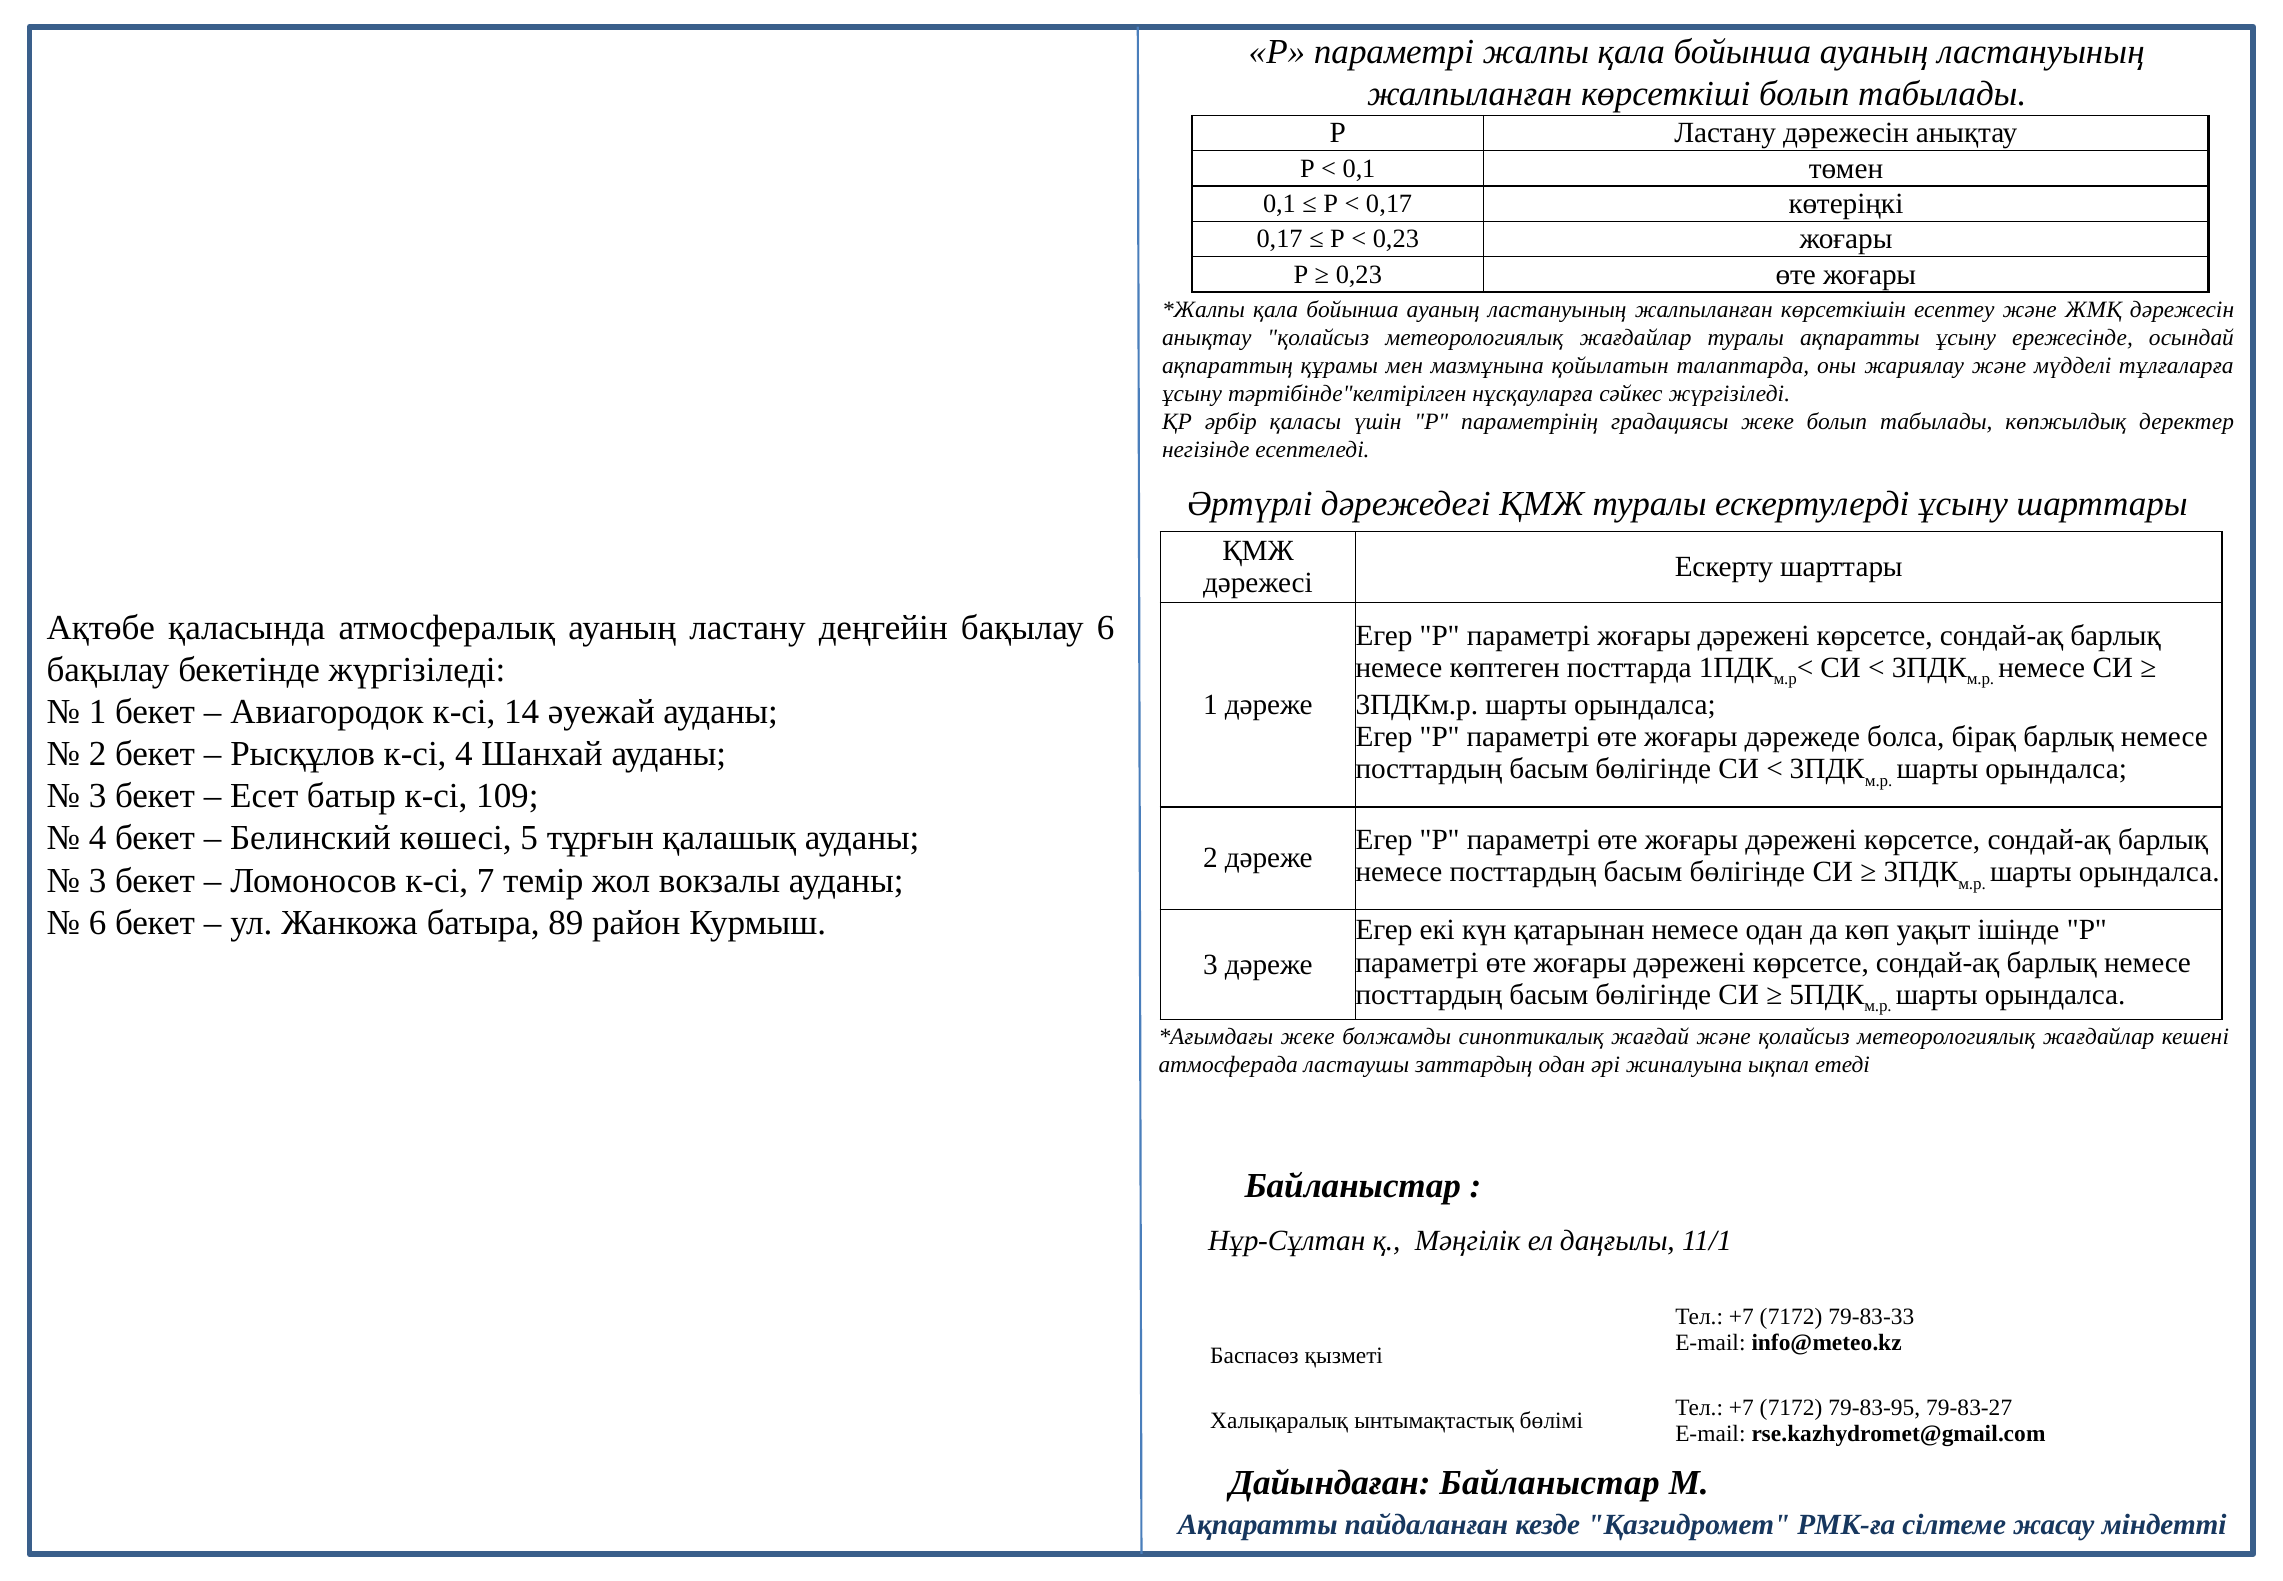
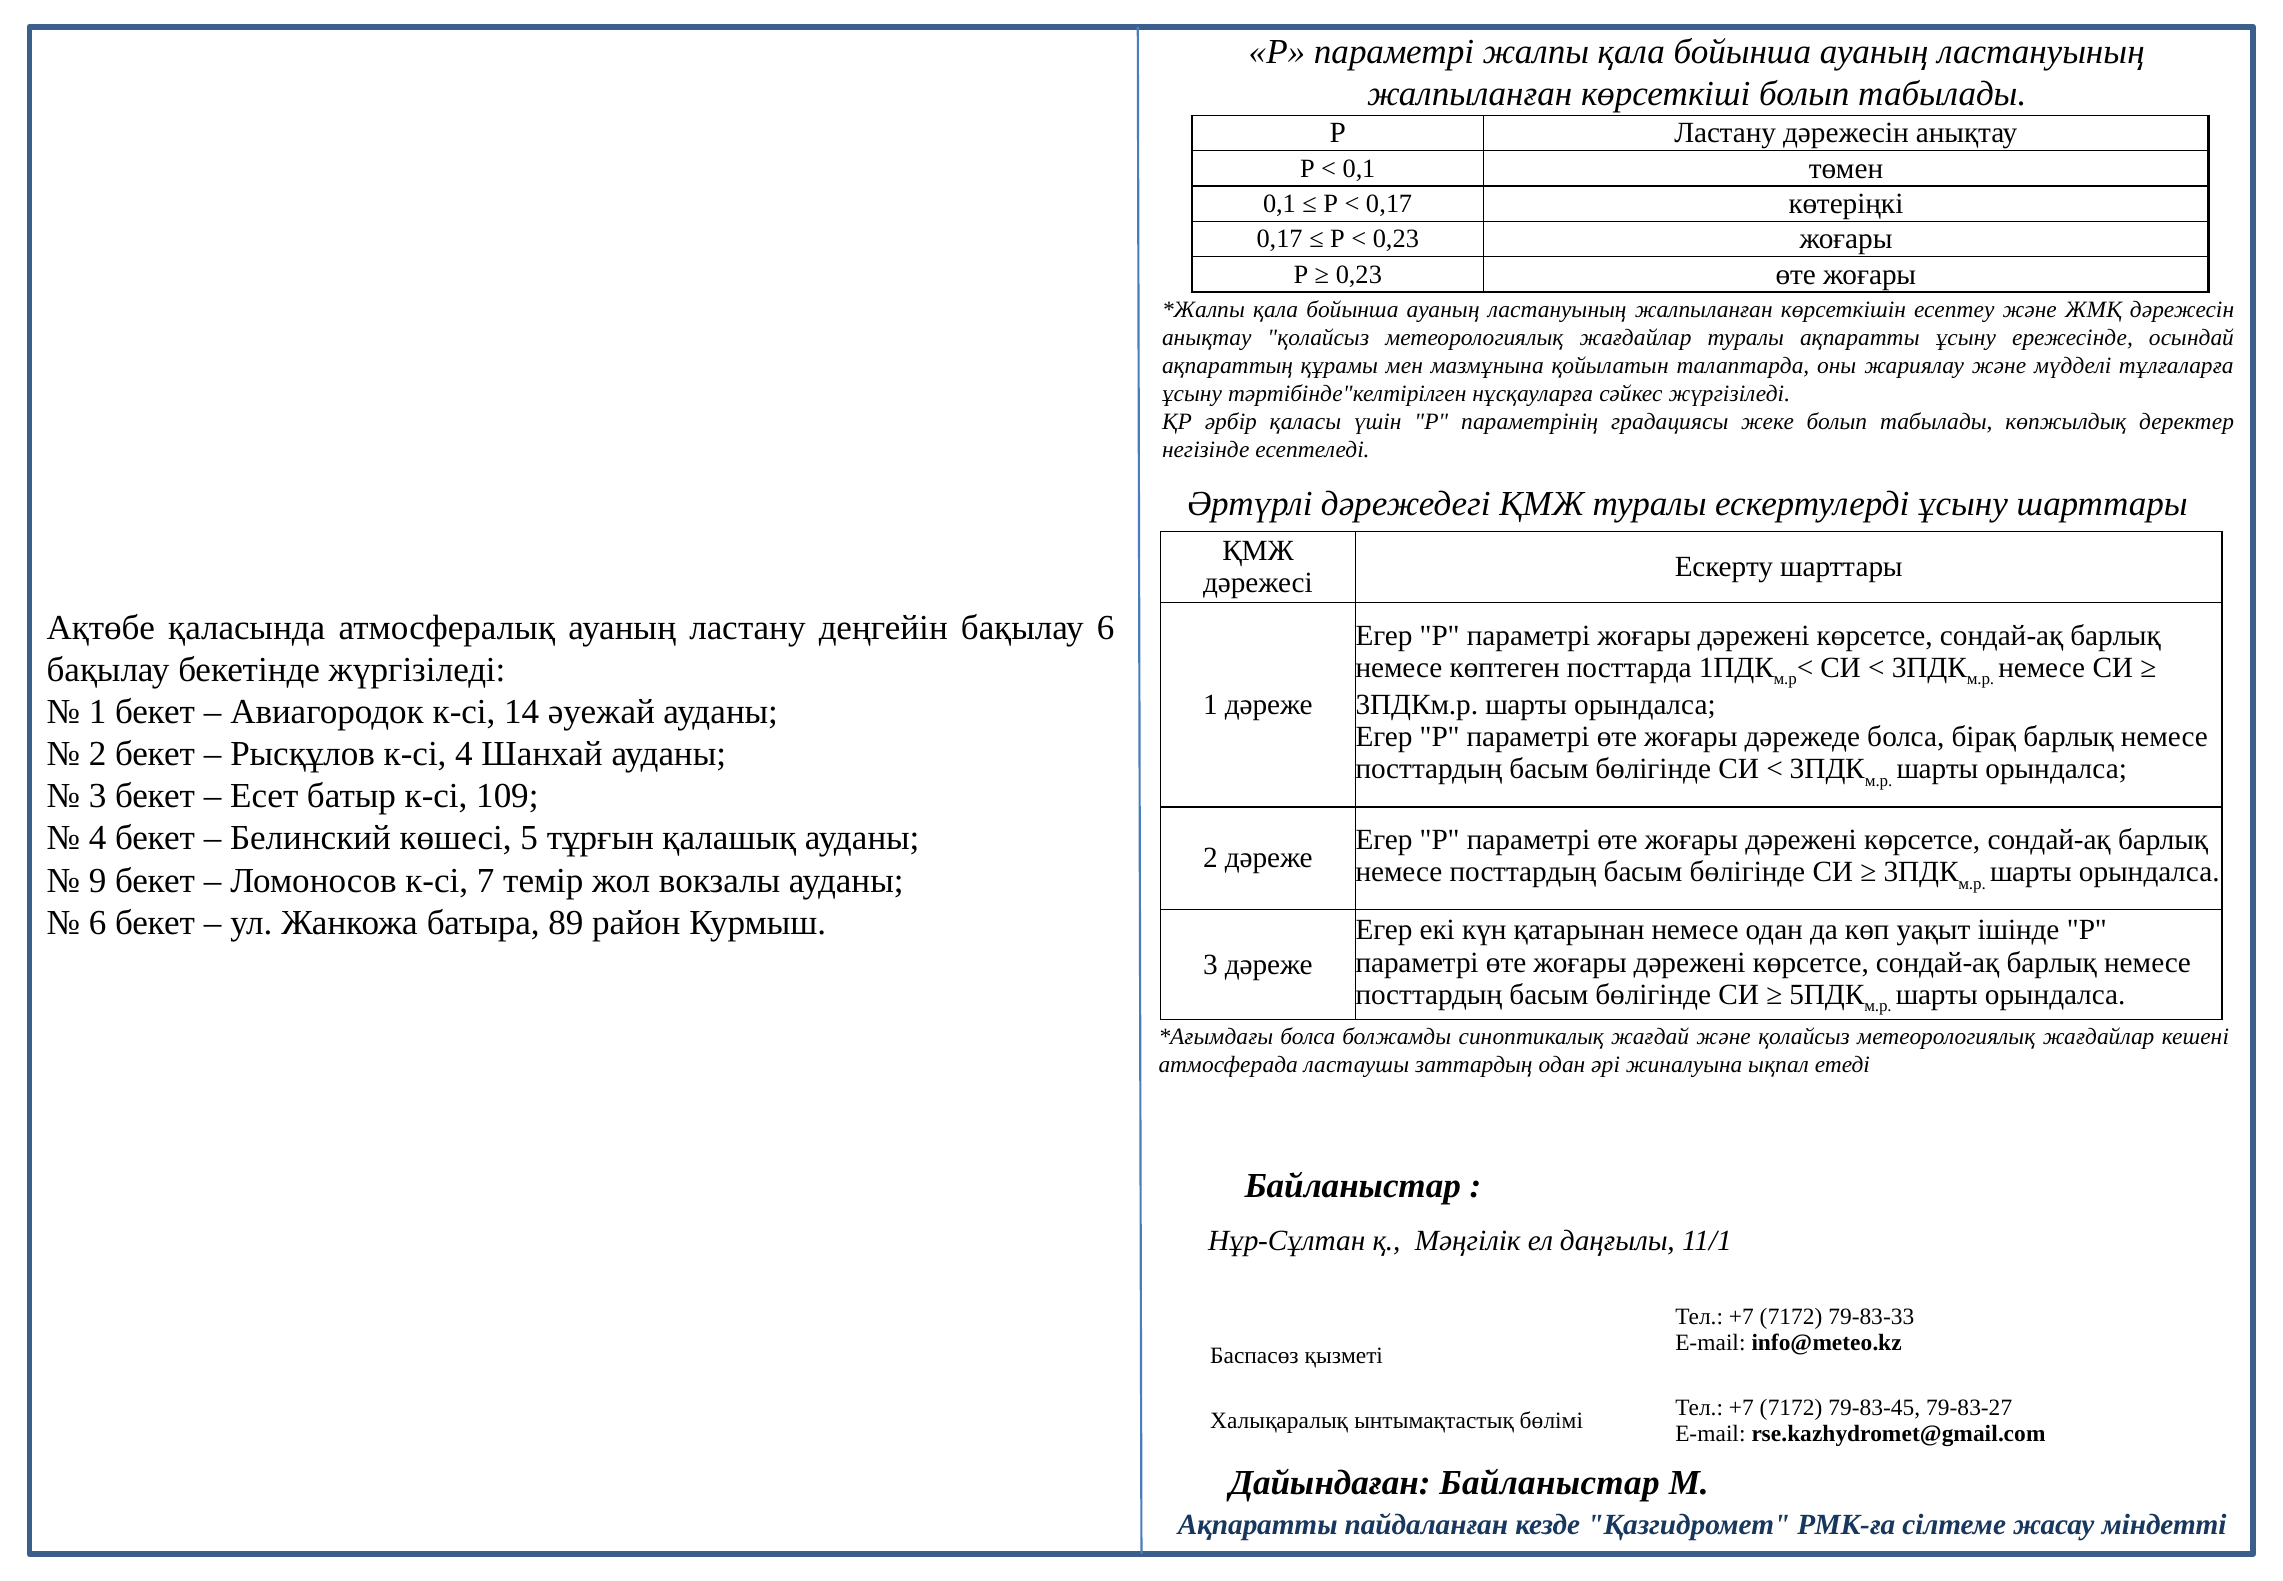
3 at (98, 880): 3 -> 9
жеке at (1308, 1037): жеке -> болса
79-83-95: 79-83-95 -> 79-83-45
